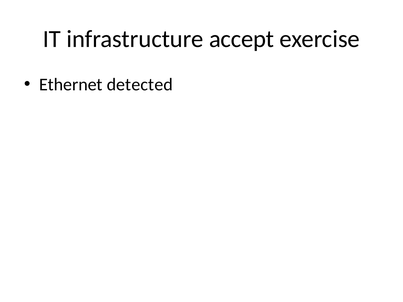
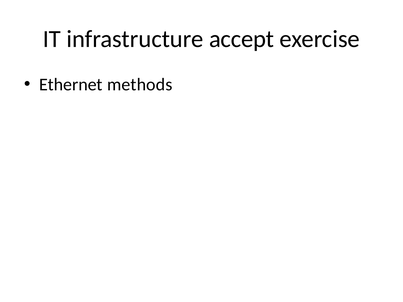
detected: detected -> methods
